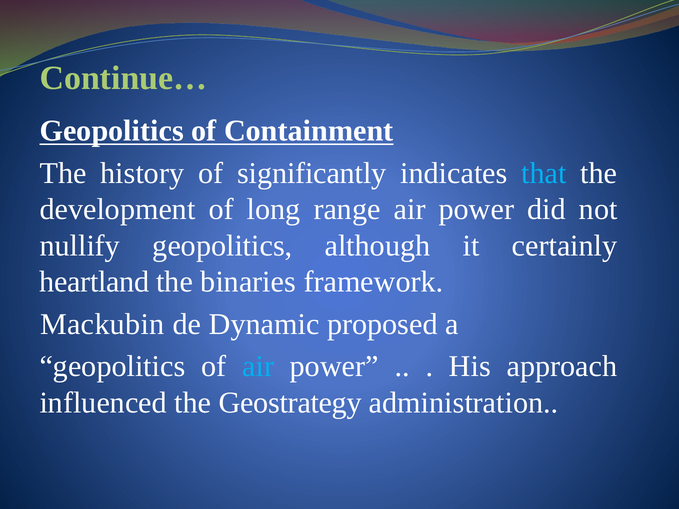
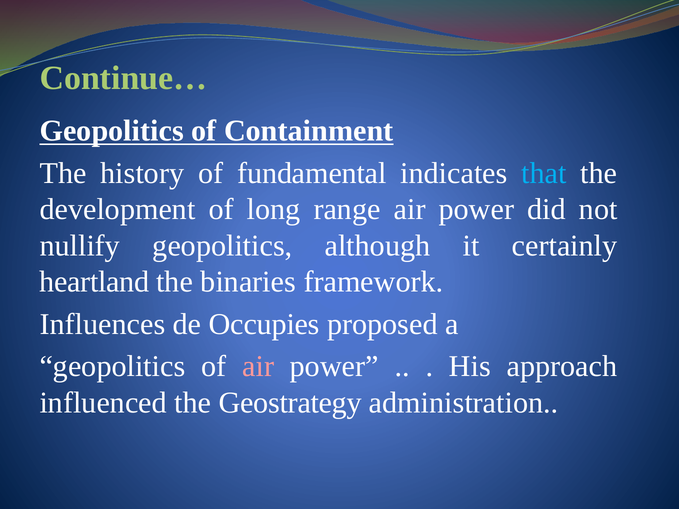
significantly: significantly -> fundamental
Mackubin: Mackubin -> Influences
Dynamic: Dynamic -> Occupies
air at (258, 367) colour: light blue -> pink
